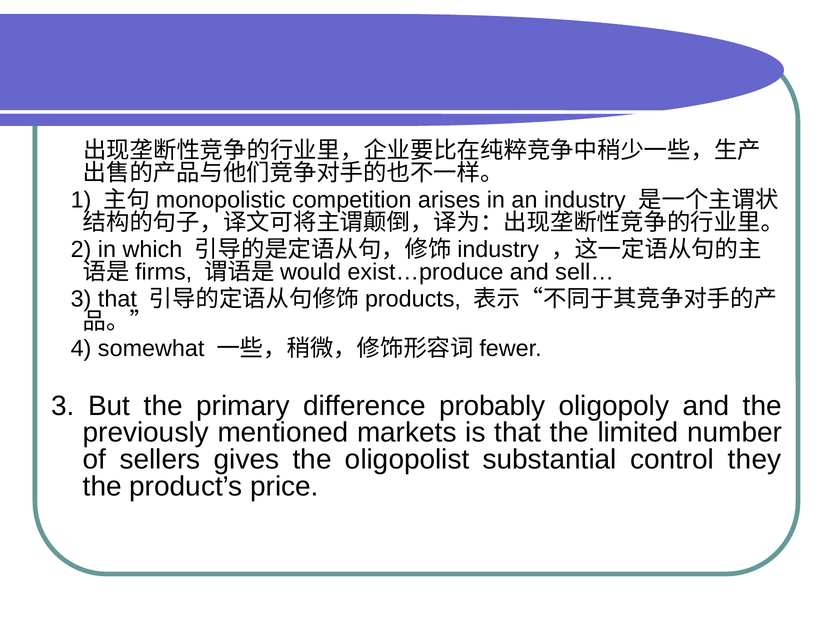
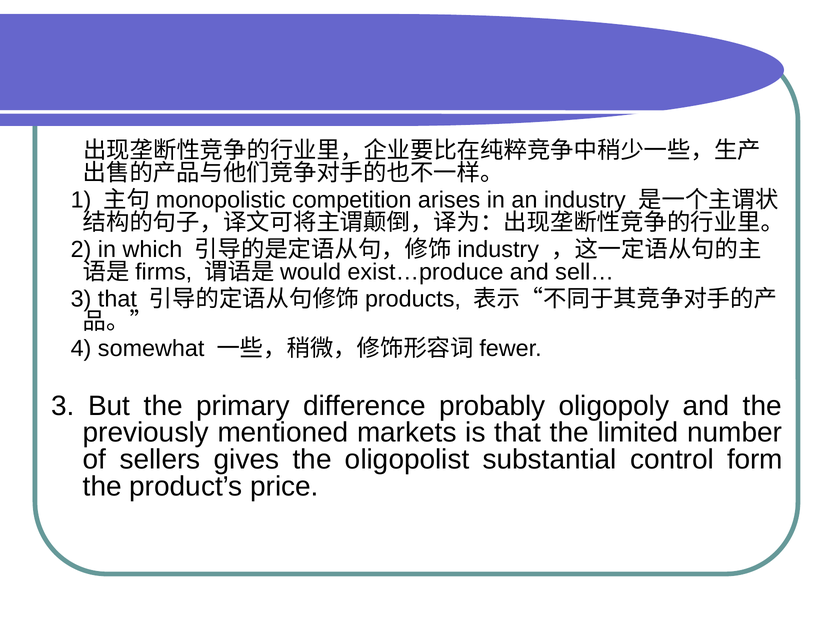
they: they -> form
